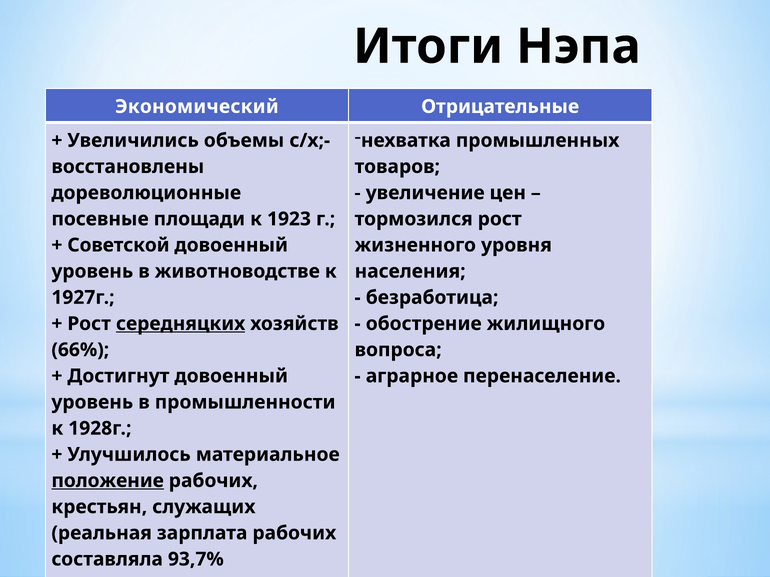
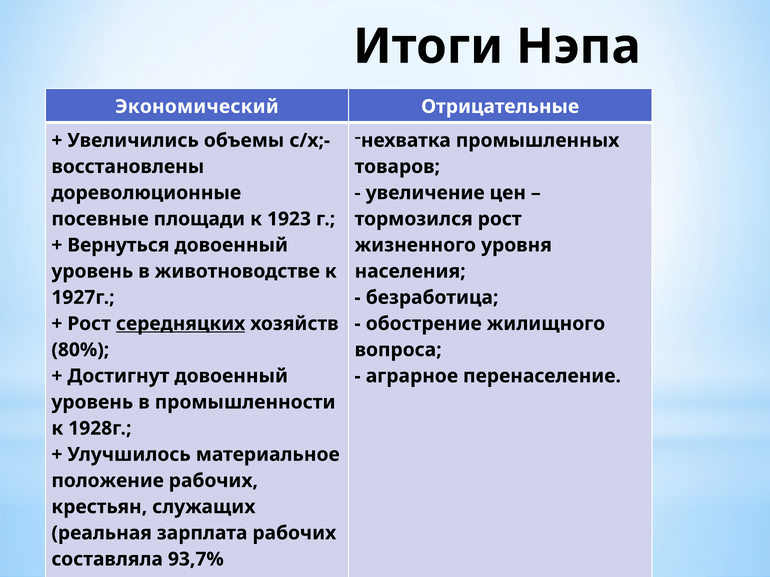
Советской: Советской -> Вернуться
66%: 66% -> 80%
положение underline: present -> none
